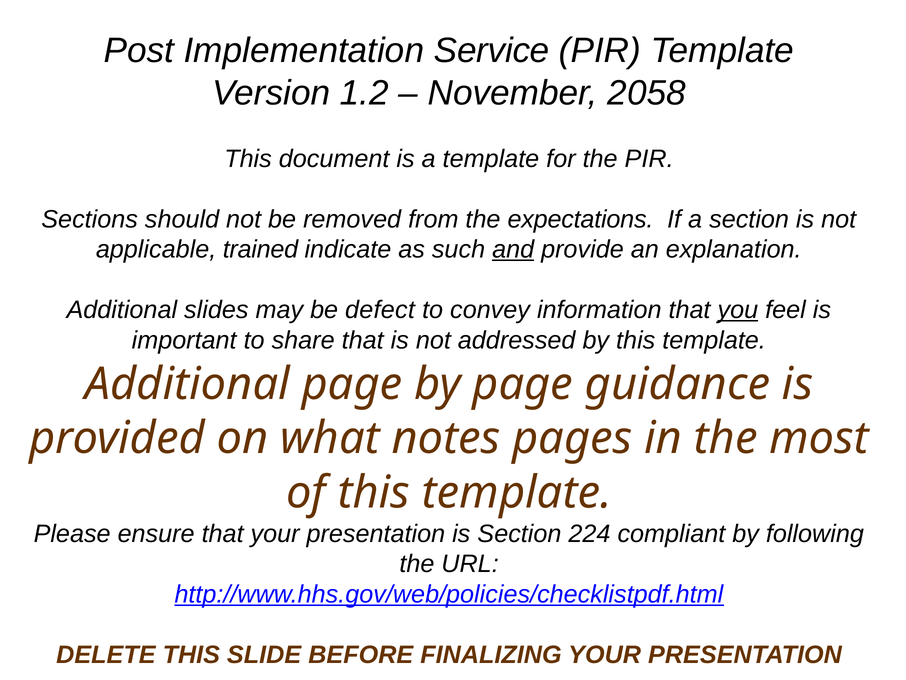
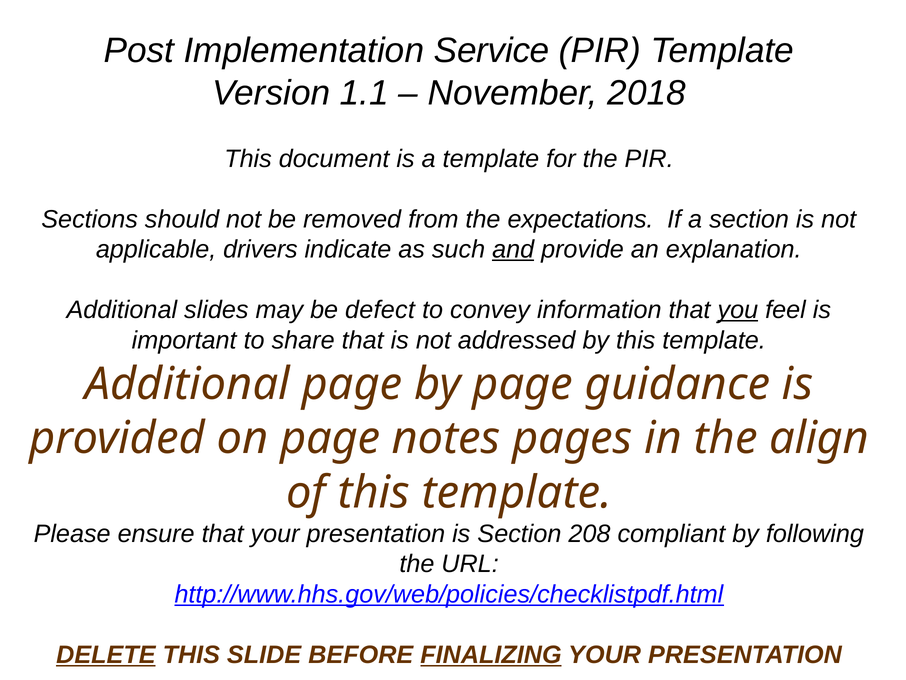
1.2: 1.2 -> 1.1
2058: 2058 -> 2018
trained: trained -> drivers
on what: what -> page
most: most -> align
224: 224 -> 208
DELETE underline: none -> present
FINALIZING underline: none -> present
